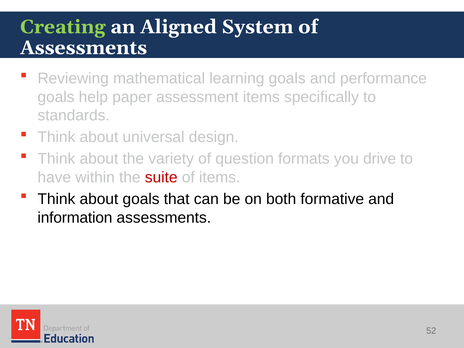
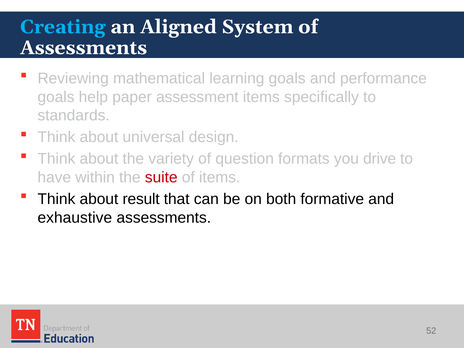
Creating colour: light green -> light blue
about goals: goals -> result
information: information -> exhaustive
